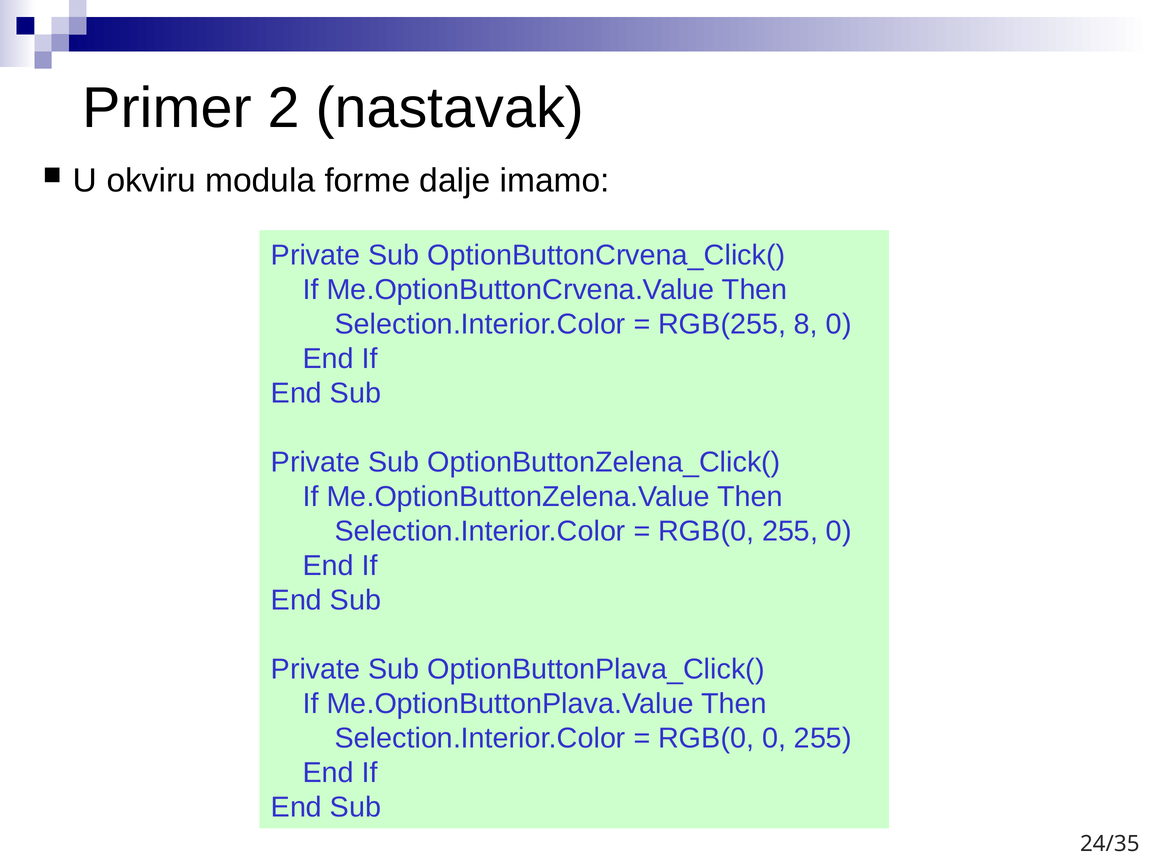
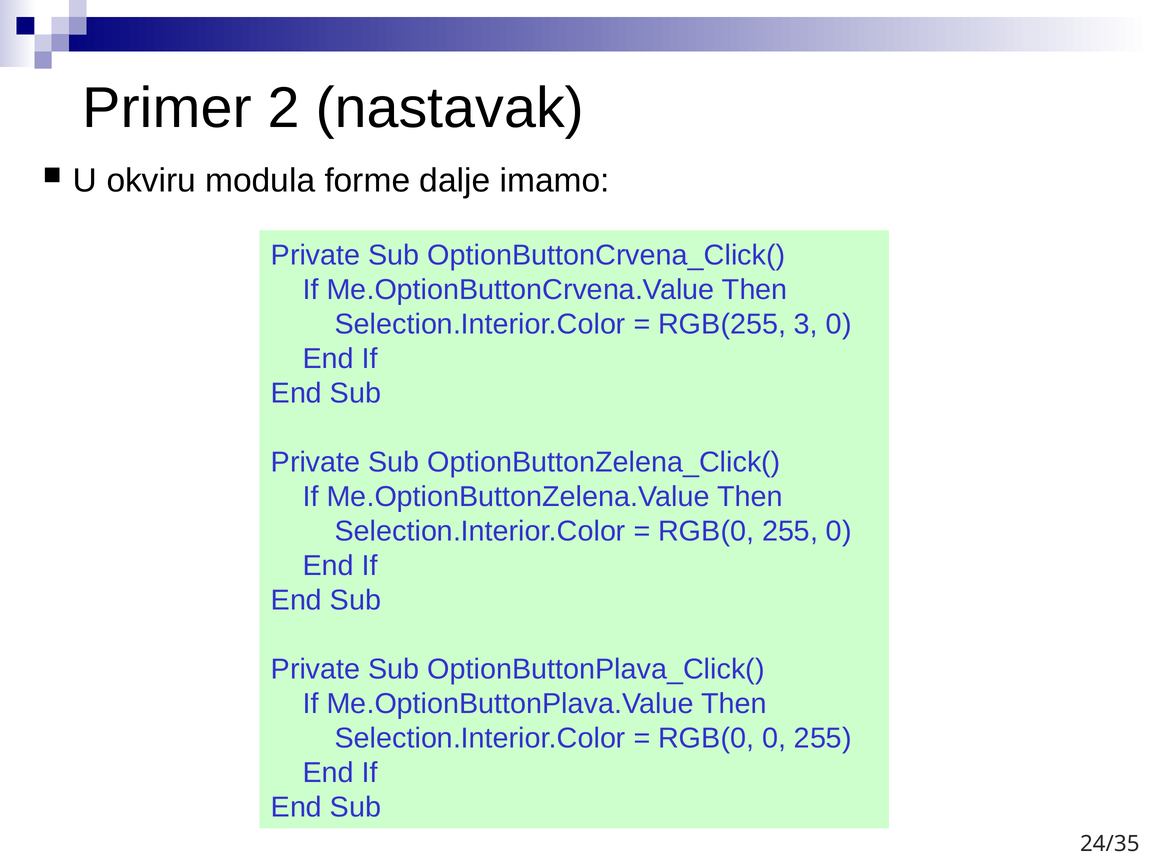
8: 8 -> 3
